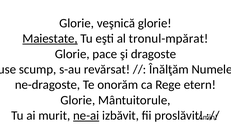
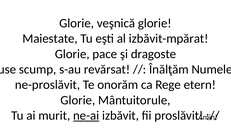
Maiestate underline: present -> none
tronul-mpărat: tronul-mpărat -> izbăvit-mpărat
ne-dragoste: ne-dragoste -> ne-proslăvit
